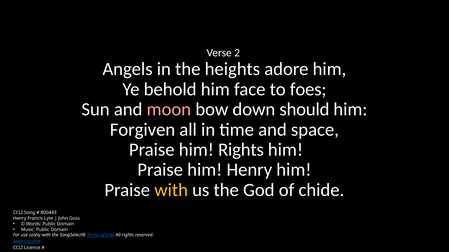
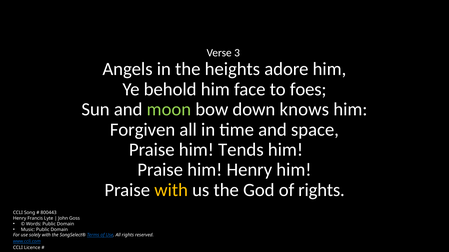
2: 2 -> 3
moon colour: pink -> light green
should: should -> knows
him Rights: Rights -> Tends
of chide: chide -> rights
